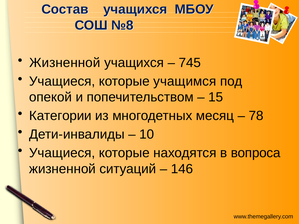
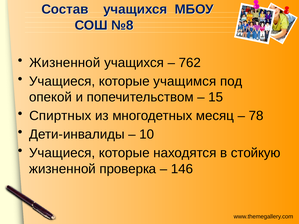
745: 745 -> 762
Категории: Категории -> Спиртных
вопроса: вопроса -> стойкую
ситуаций: ситуаций -> проверка
